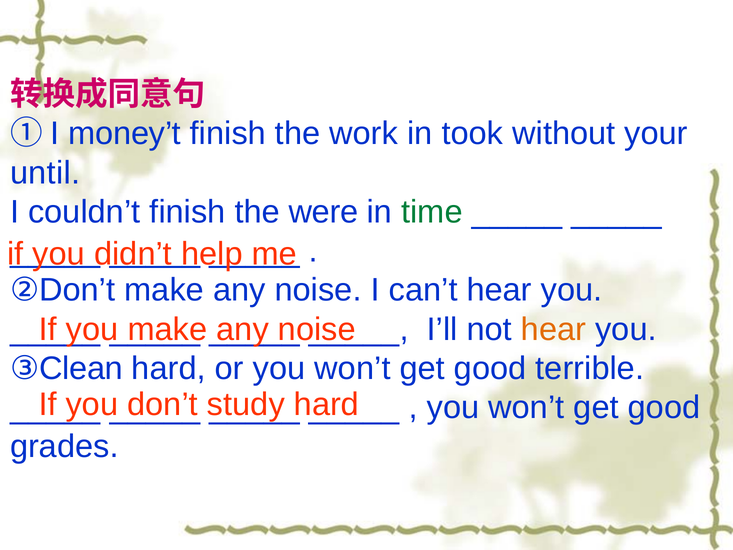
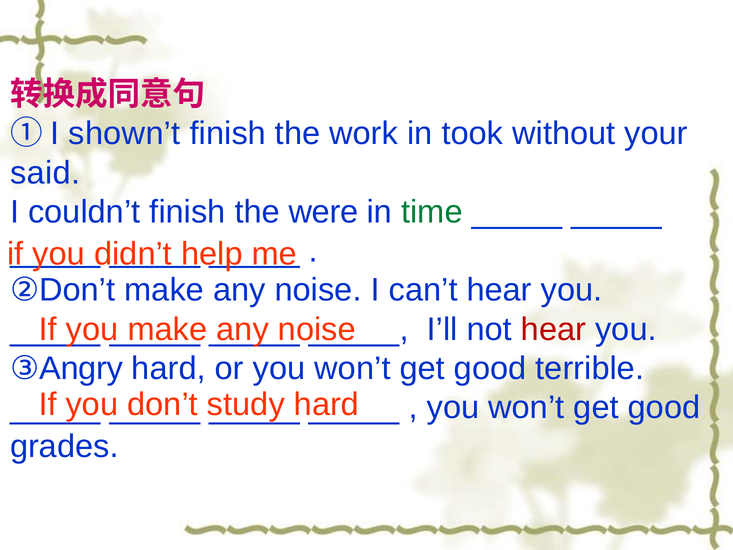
money’t: money’t -> shown’t
until: until -> said
hear at (554, 329) colour: orange -> red
Clean: Clean -> Angry
